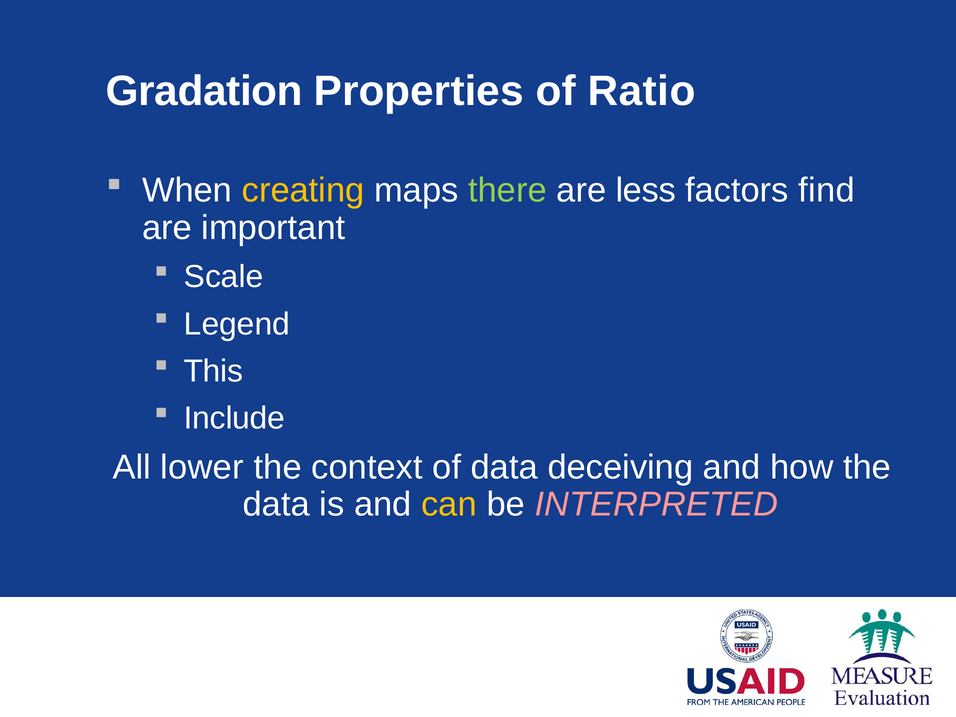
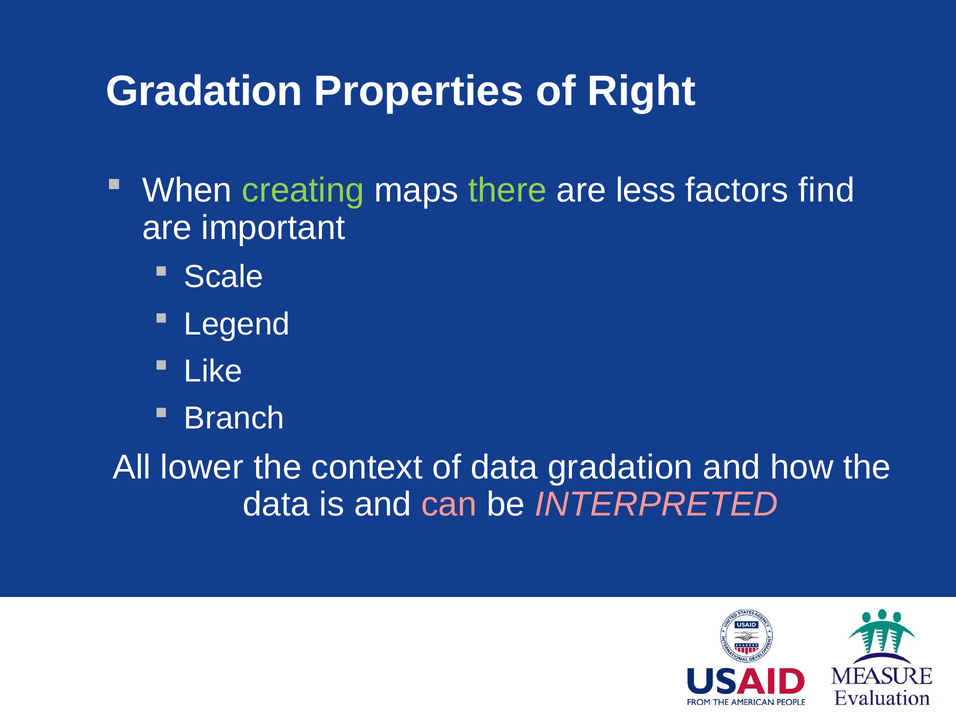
Ratio: Ratio -> Right
creating colour: yellow -> light green
This: This -> Like
Include: Include -> Branch
data deceiving: deceiving -> gradation
can colour: yellow -> pink
